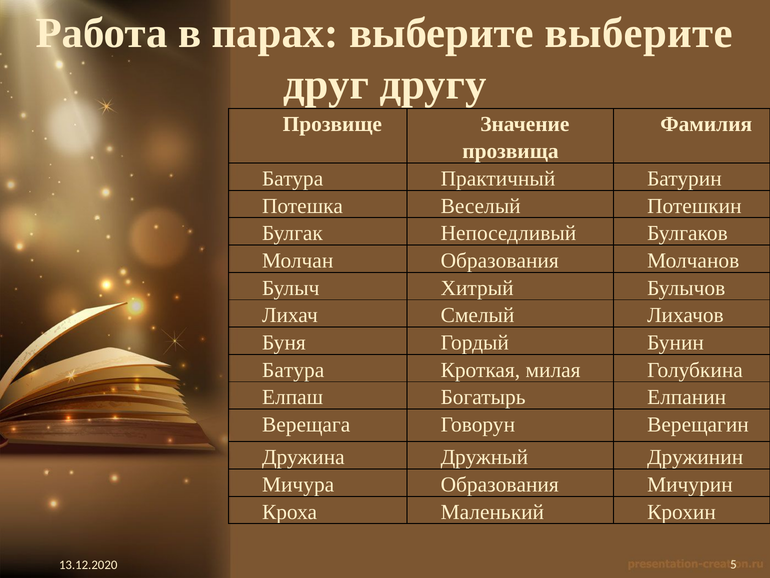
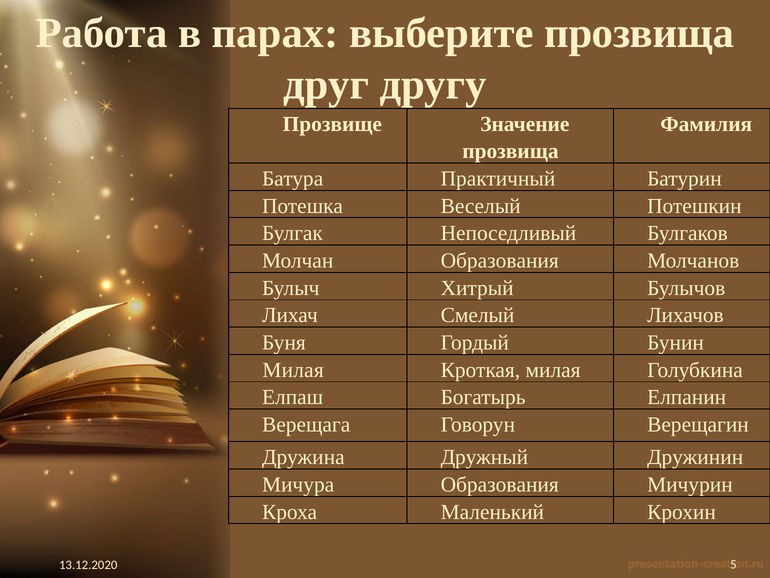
выберите выберите: выберите -> прозвища
Батура at (293, 370): Батура -> Милая
